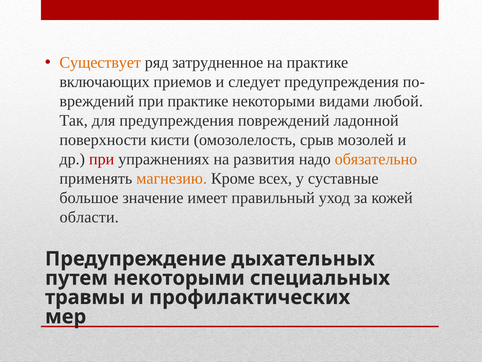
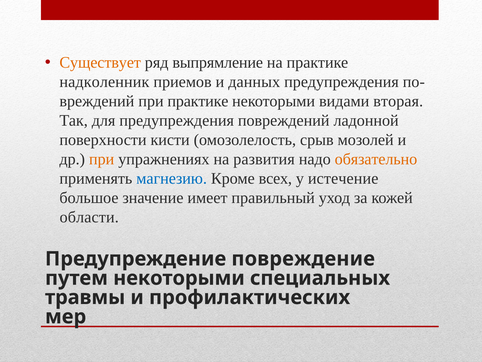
затрудненное: затрудненное -> выпрямление
включающих: включающих -> надколенник
следует: следует -> данных
любой: любой -> вторая
при at (102, 159) colour: red -> orange
магнезию colour: orange -> blue
суставные: суставные -> истечение
дыхательных: дыхательных -> повреждение
